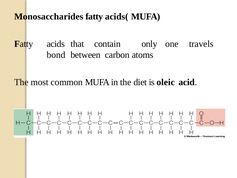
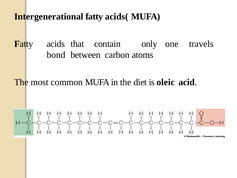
Monosaccharides: Monosaccharides -> Intergenerational
